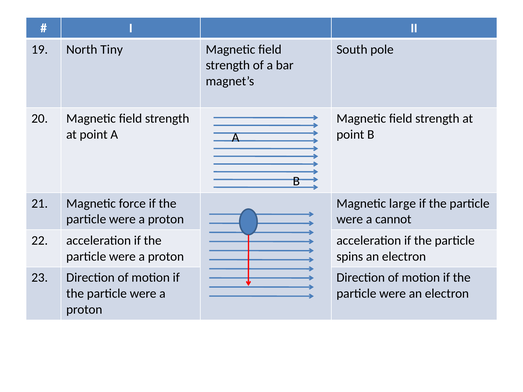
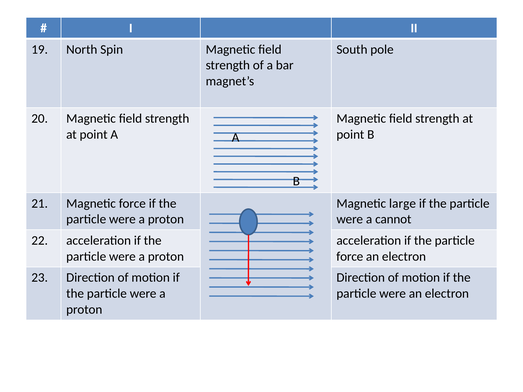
Tiny: Tiny -> Spin
spins at (350, 257): spins -> force
